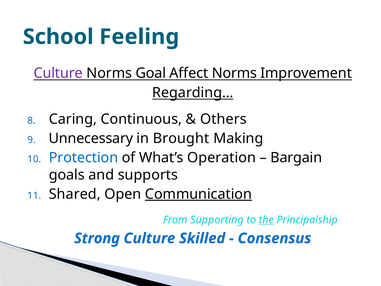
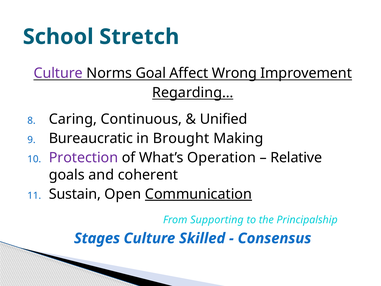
Feeling: Feeling -> Stretch
Affect Norms: Norms -> Wrong
Others: Others -> Unified
Unnecessary: Unnecessary -> Bureaucratic
Protection colour: blue -> purple
Bargain: Bargain -> Relative
supports: supports -> coherent
Shared: Shared -> Sustain
the underline: present -> none
Strong: Strong -> Stages
